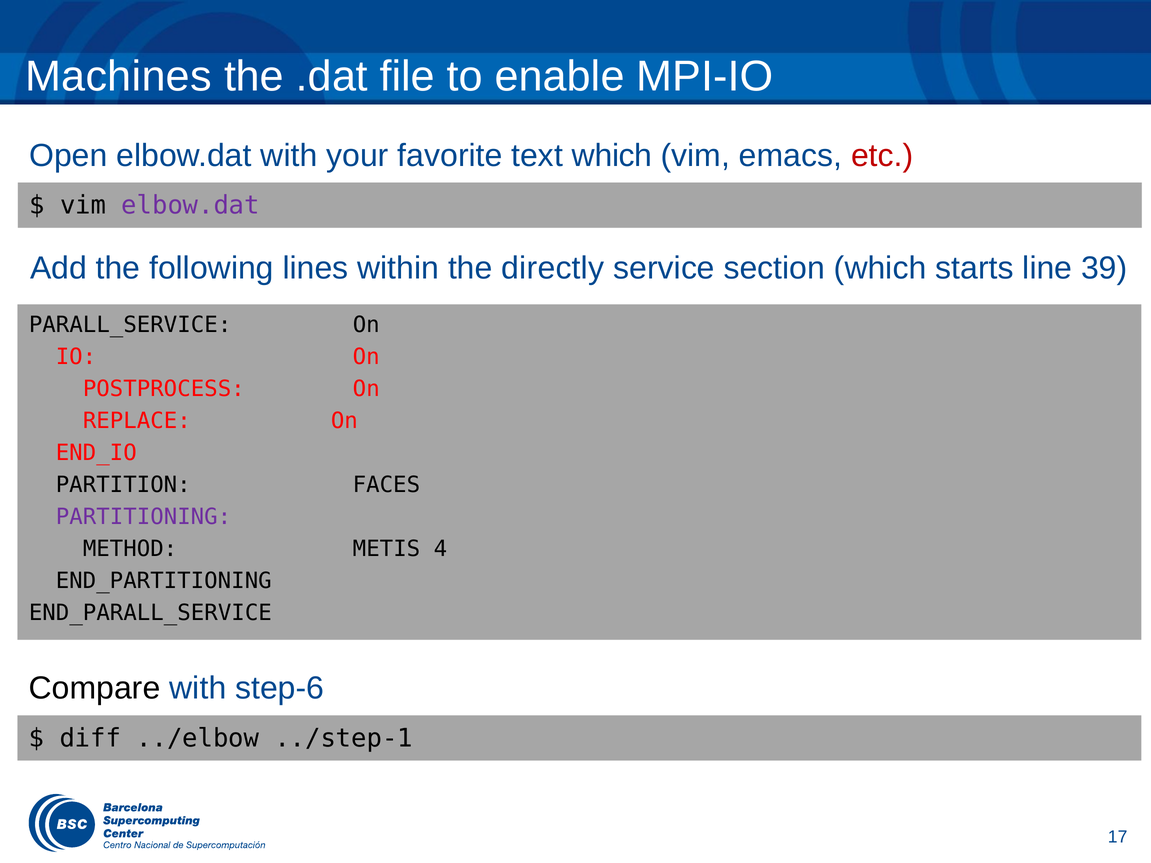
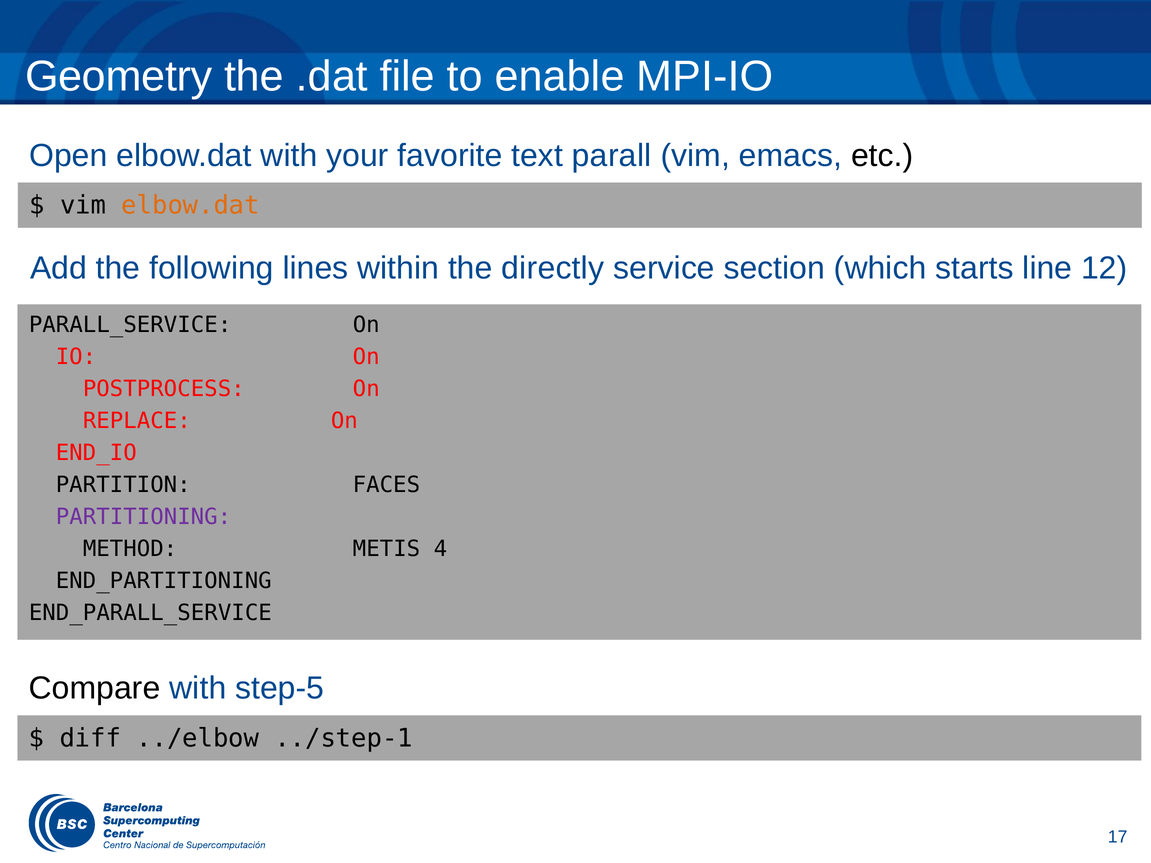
Machines: Machines -> Geometry
text which: which -> parall
etc colour: red -> black
elbow.dat at (191, 205) colour: purple -> orange
39: 39 -> 12
step-6: step-6 -> step-5
